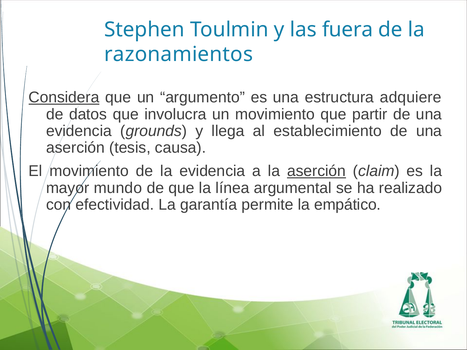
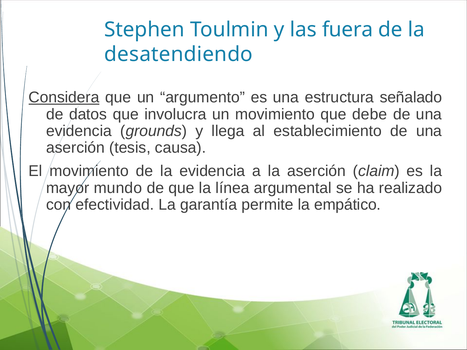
razonamientos: razonamientos -> desatendiendo
adquiere: adquiere -> señalado
partir: partir -> debe
aserción at (316, 171) underline: present -> none
